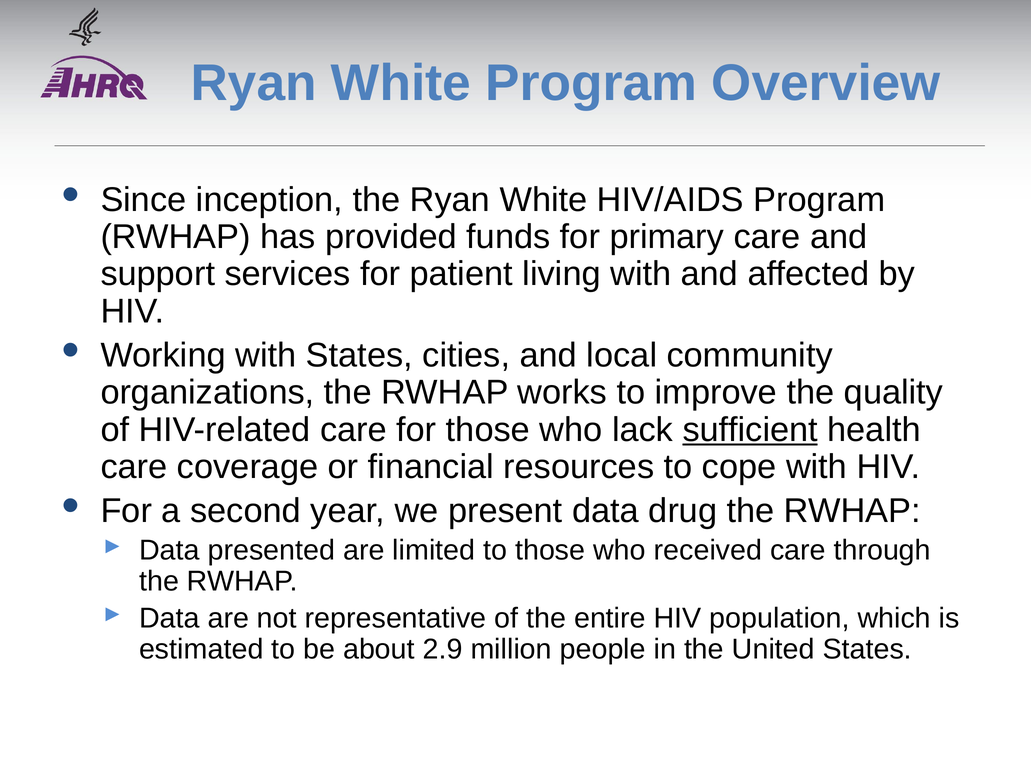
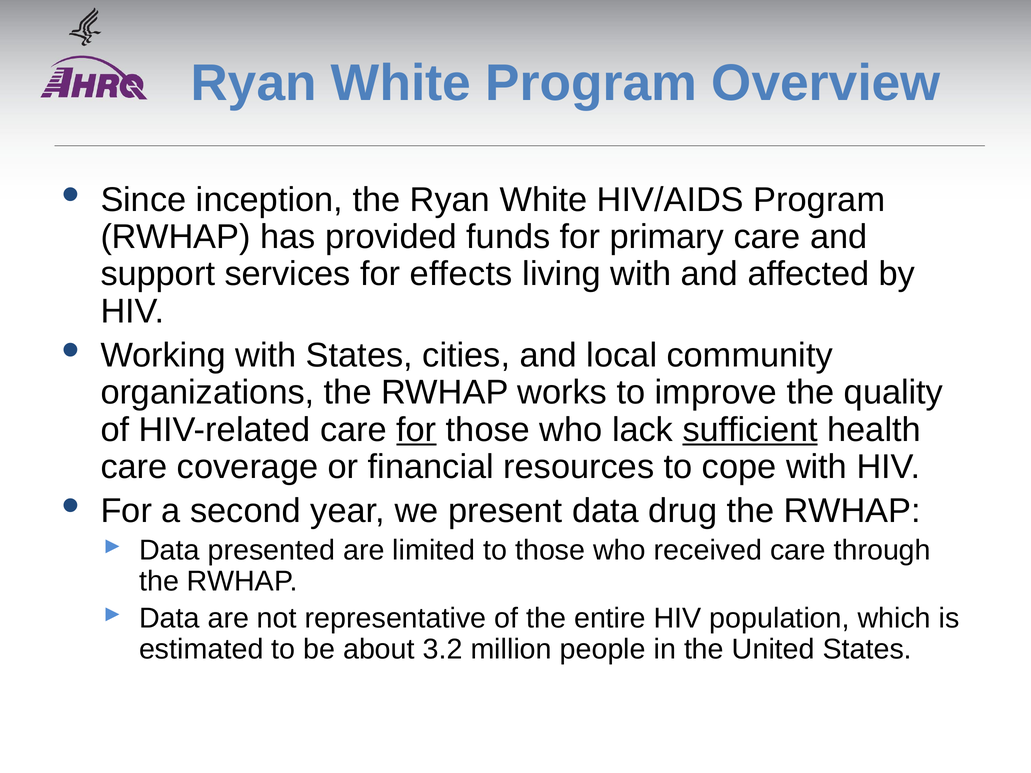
patient: patient -> effects
for at (416, 430) underline: none -> present
2.9: 2.9 -> 3.2
